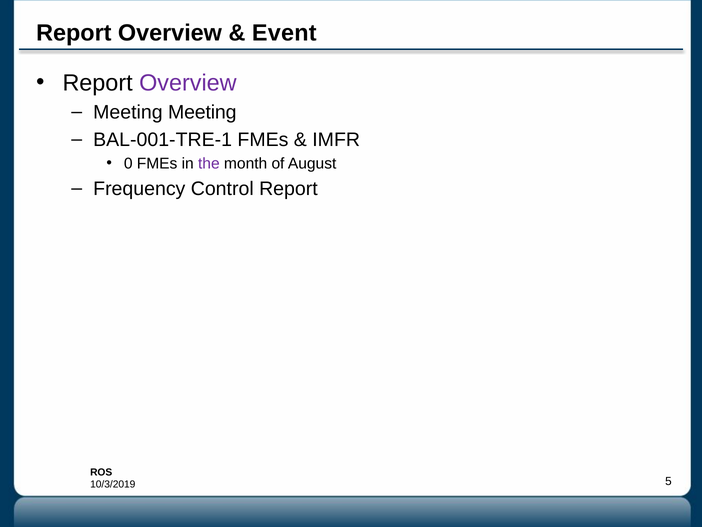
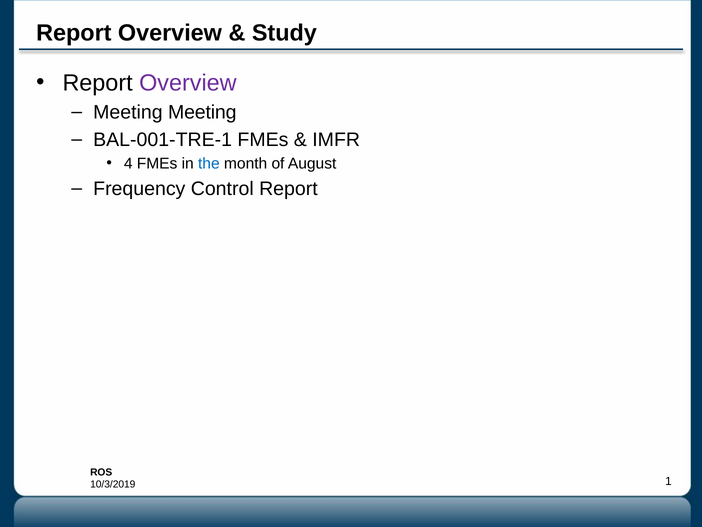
Event: Event -> Study
0: 0 -> 4
the colour: purple -> blue
5: 5 -> 1
